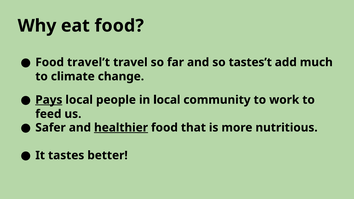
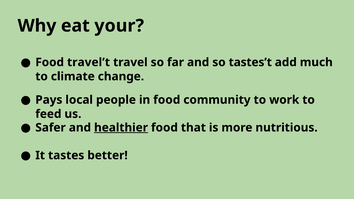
eat food: food -> your
Pays underline: present -> none
in local: local -> food
